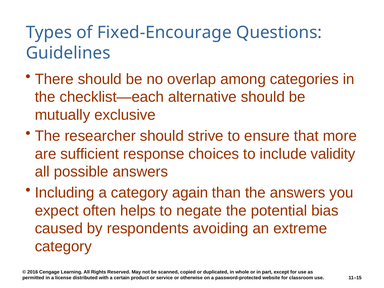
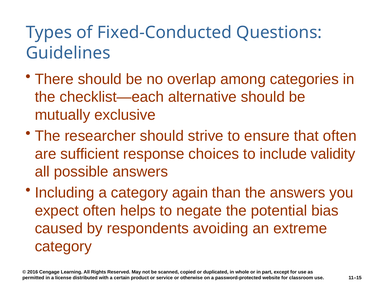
Fixed-Encourage: Fixed-Encourage -> Fixed-Conducted
that more: more -> often
